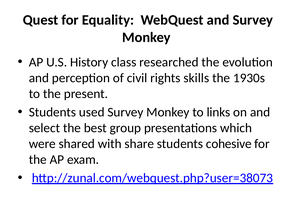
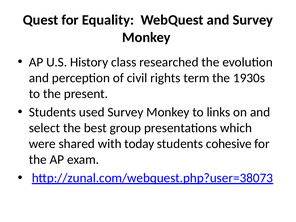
skills: skills -> term
share: share -> today
